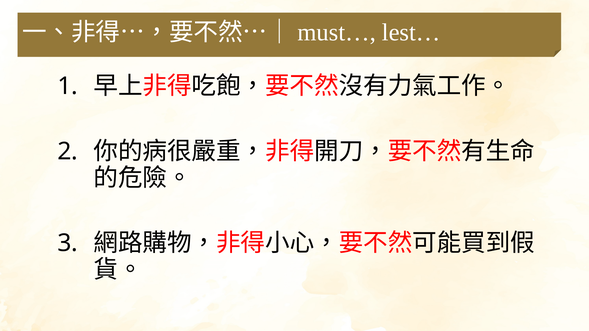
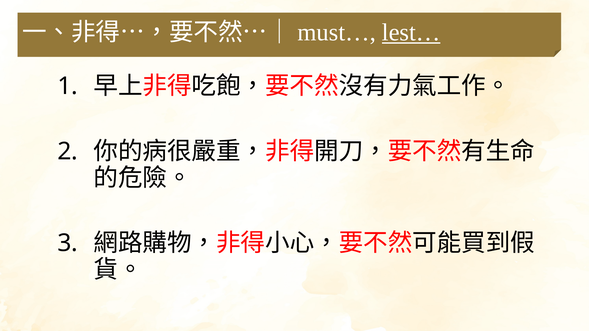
lest… underline: none -> present
